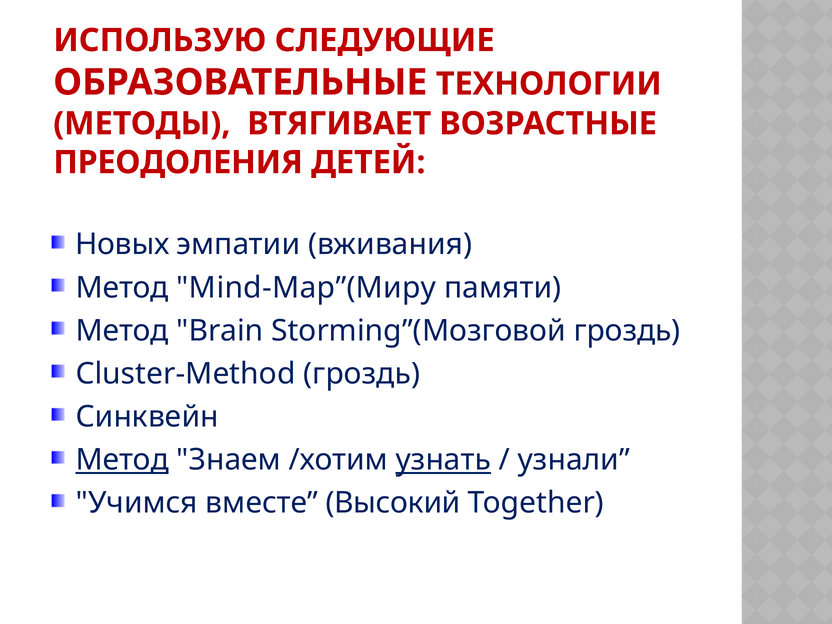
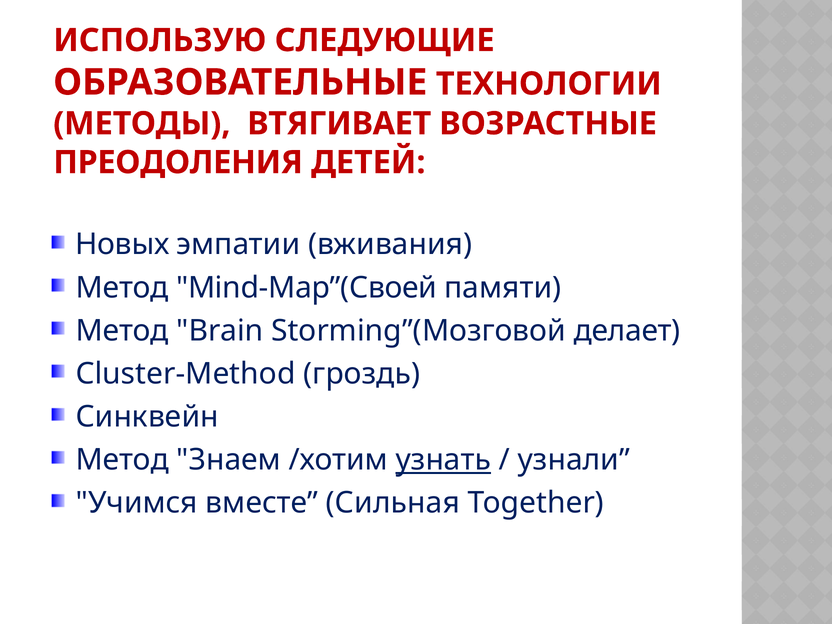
Mind-Map”(Миру: Mind-Map”(Миру -> Mind-Map”(Своей
Storming”(Мозговой гроздь: гроздь -> делает
Метод at (122, 460) underline: present -> none
Высокий: Высокий -> Сильная
